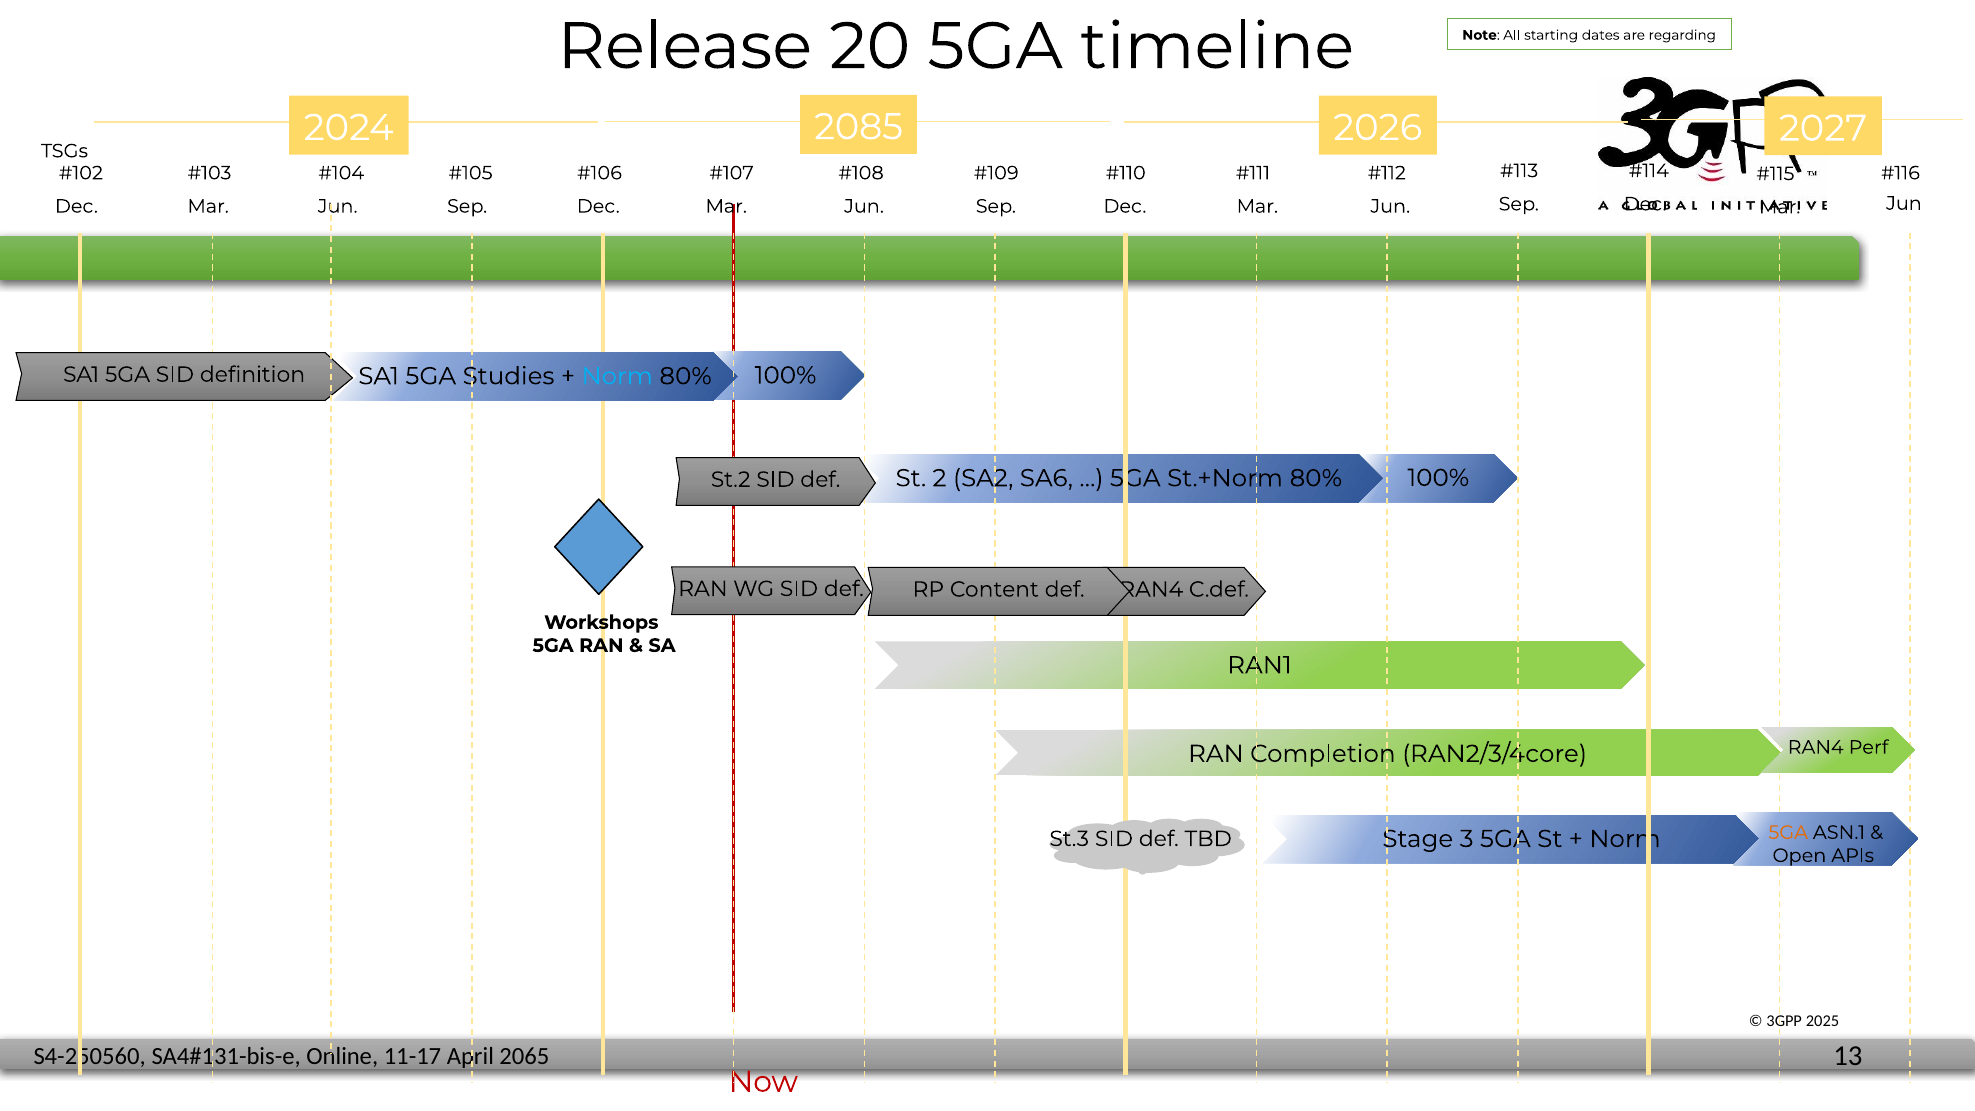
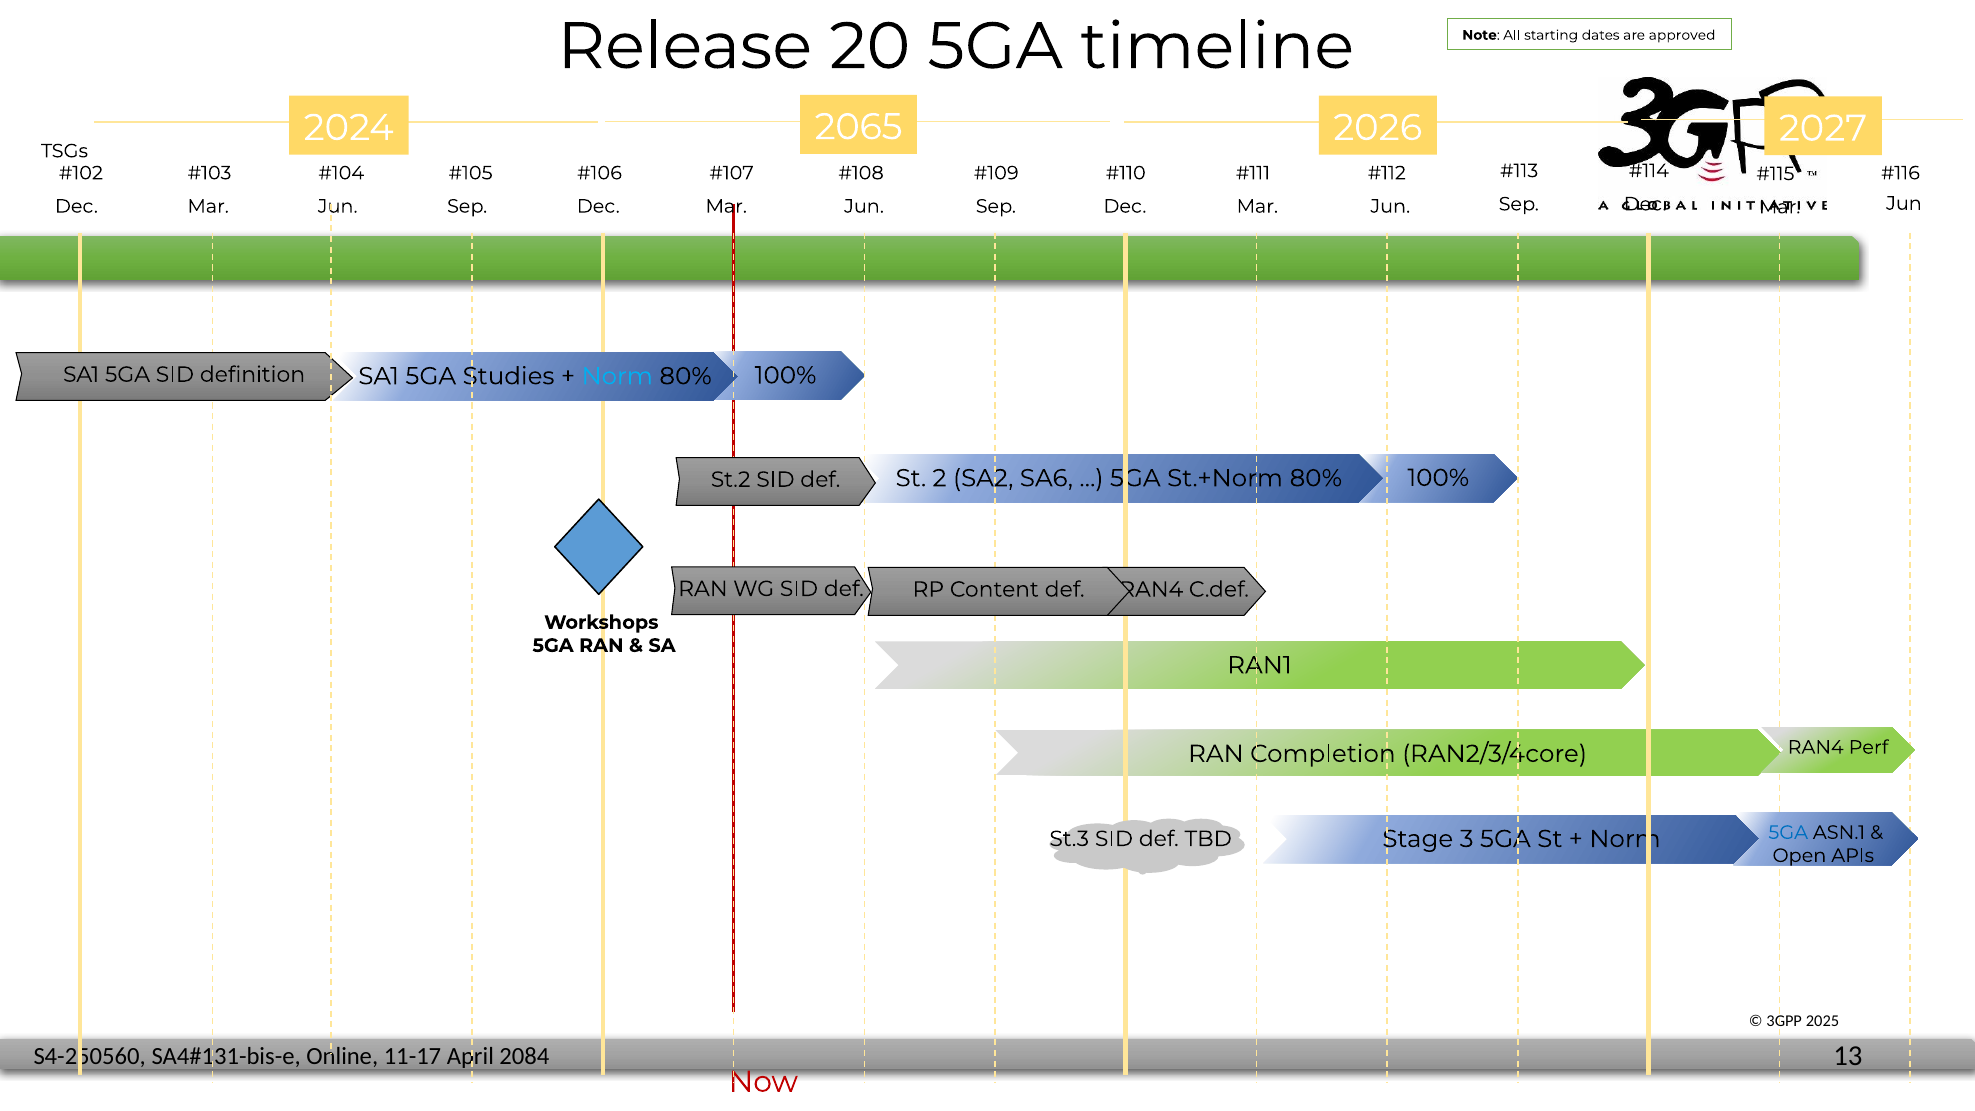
regarding: regarding -> approved
2085: 2085 -> 2065
5GA at (1788, 832) colour: orange -> blue
2065: 2065 -> 2084
